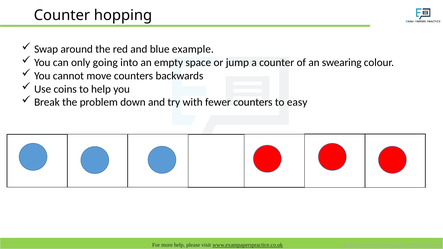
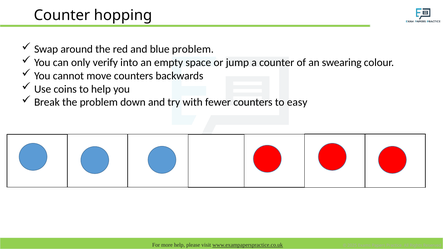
blue example: example -> problem
going: going -> verify
